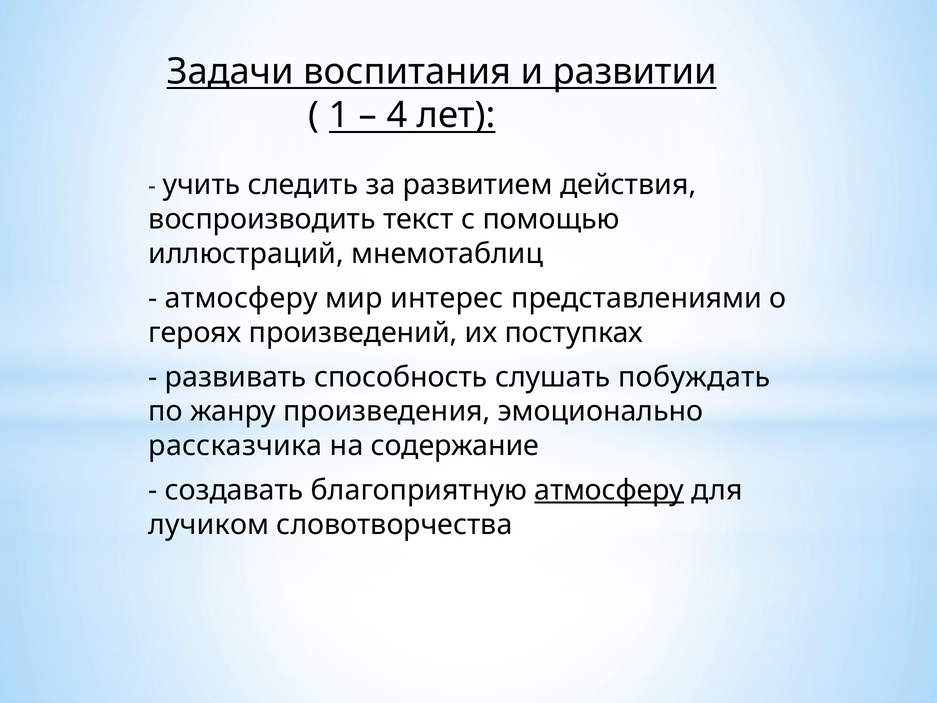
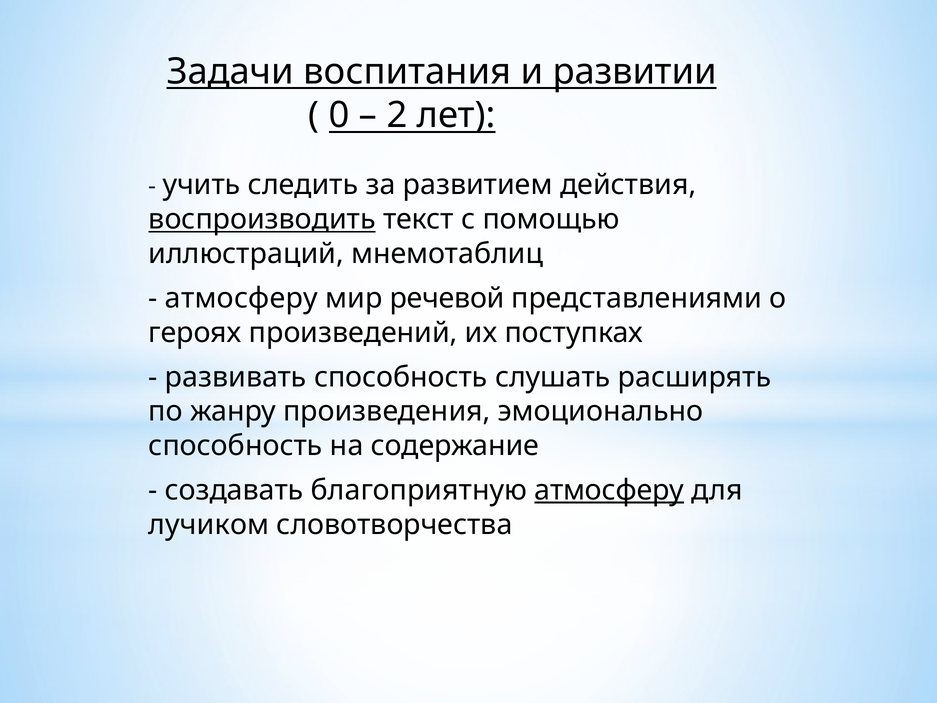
1: 1 -> 0
4: 4 -> 2
воспроизводить underline: none -> present
интерес: интерес -> речевой
побуждать: побуждать -> расширять
рассказчика at (235, 446): рассказчика -> способность
